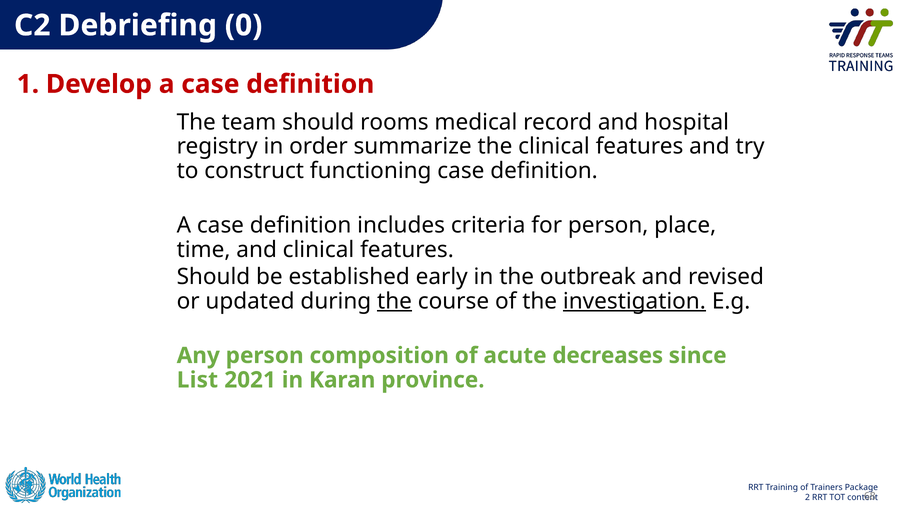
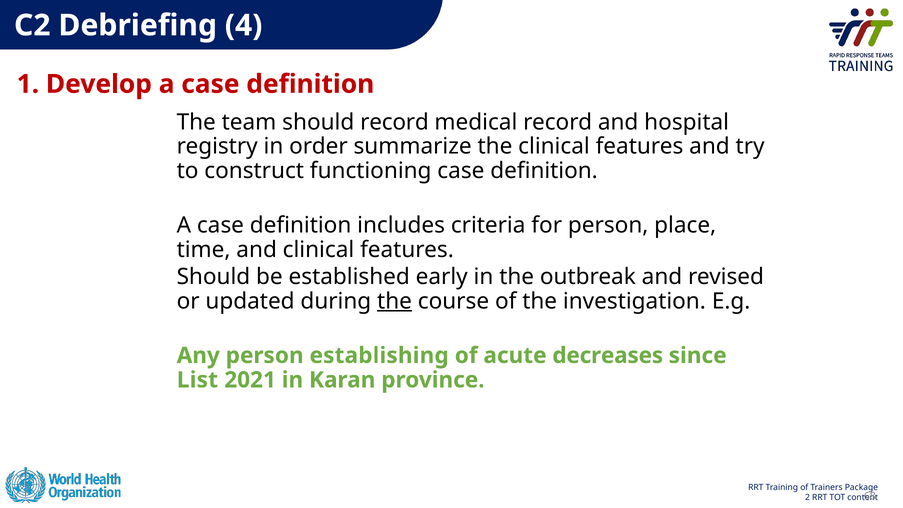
0: 0 -> 4
should rooms: rooms -> record
investigation underline: present -> none
composition: composition -> establishing
